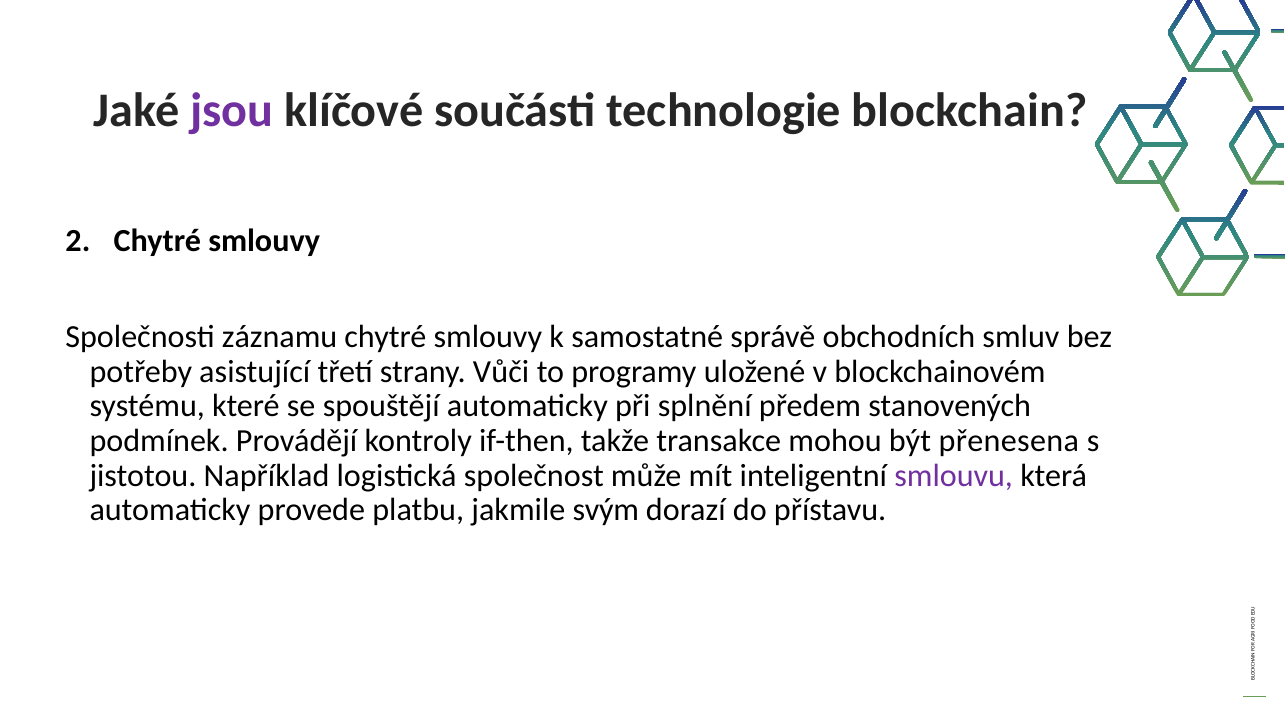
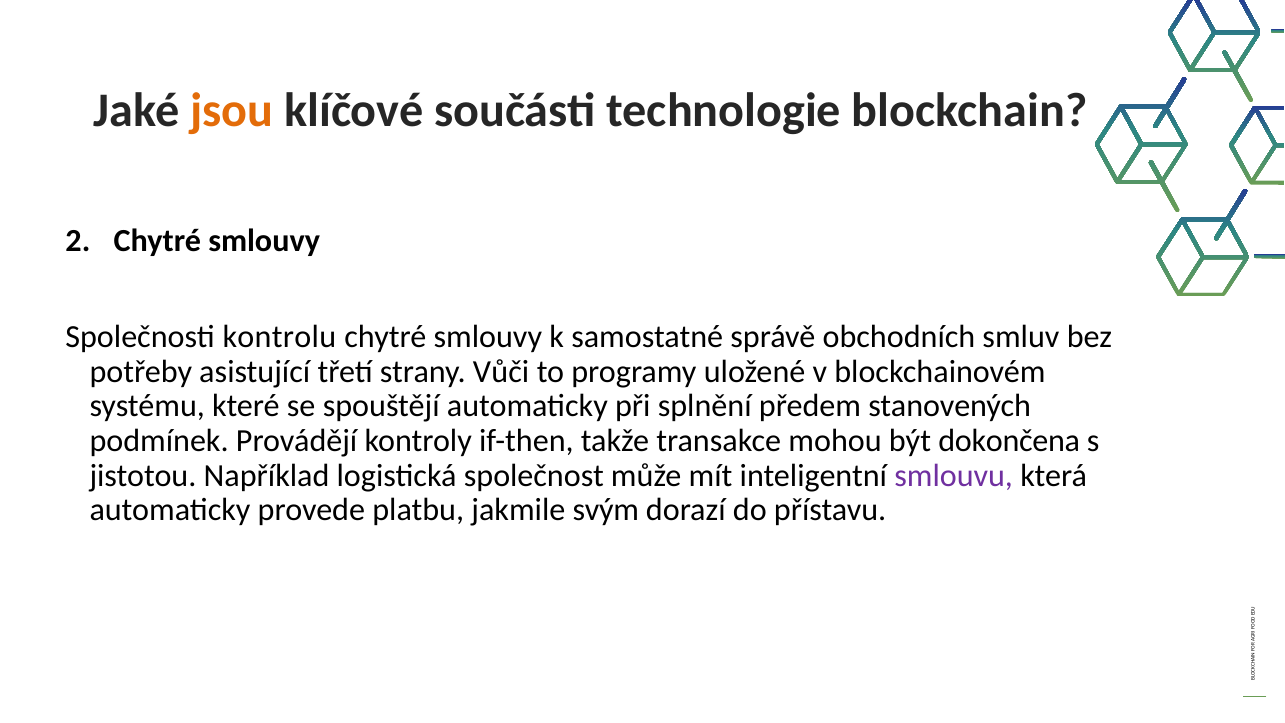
jsou colour: purple -> orange
záznamu: záznamu -> kontrolu
přenesena: přenesena -> dokončena
